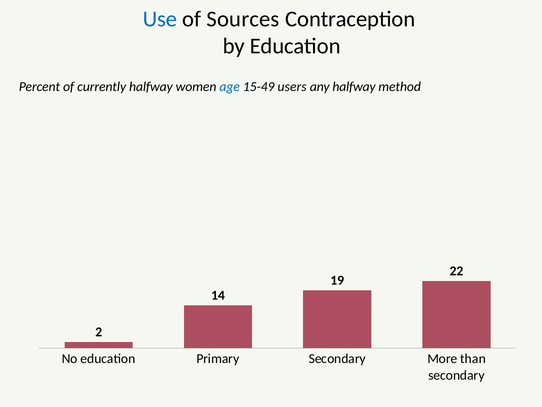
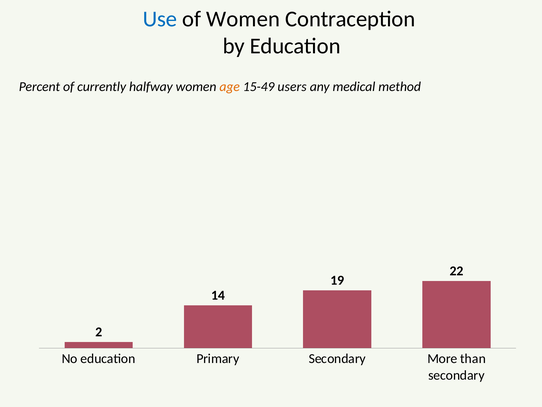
of Sources: Sources -> Women
age colour: blue -> orange
any halfway: halfway -> medical
